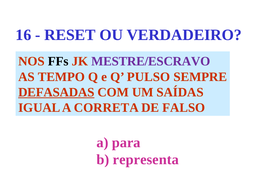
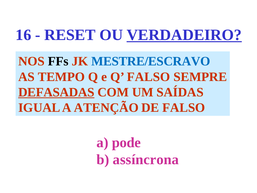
VERDADEIRO underline: none -> present
MESTRE/ESCRAVO colour: purple -> blue
Q PULSO: PULSO -> FALSO
CORRETA: CORRETA -> ATENÇÃO
para: para -> pode
representa: representa -> assíncrona
